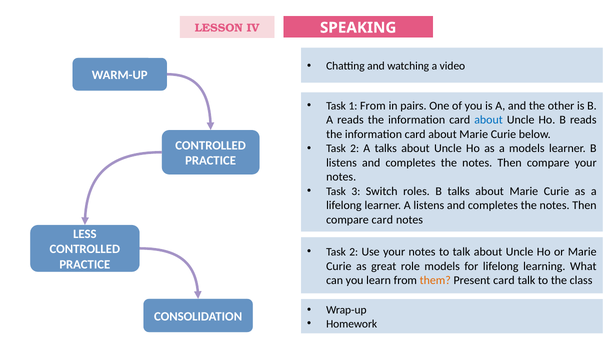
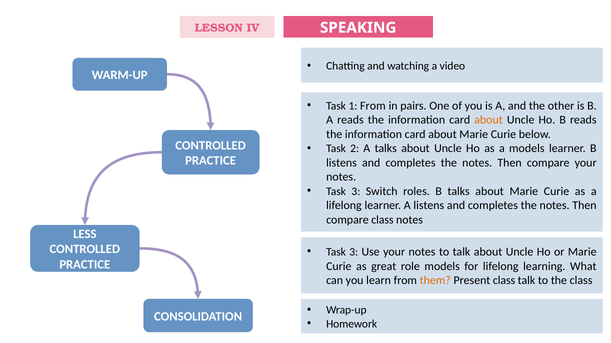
about at (489, 120) colour: blue -> orange
compare card: card -> class
2 at (354, 253): 2 -> 3
Present card: card -> class
